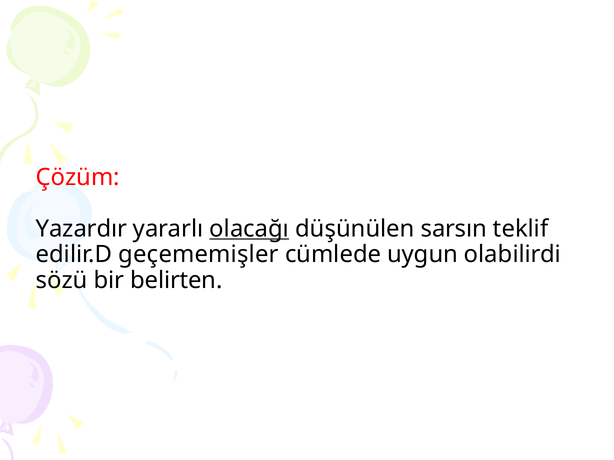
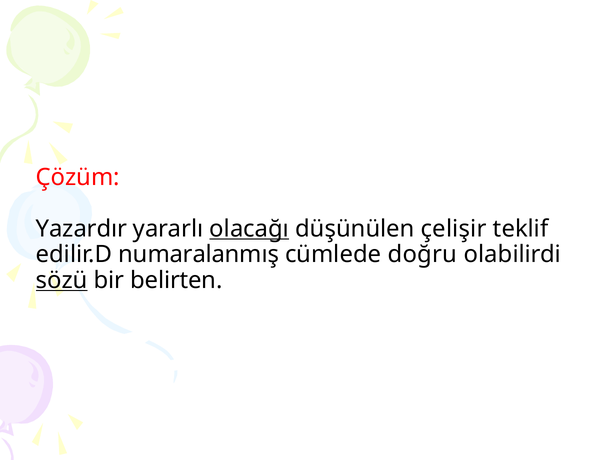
sarsın: sarsın -> çelişir
geçememişler: geçememişler -> numaralanmış
uygun: uygun -> doğru
sözü underline: none -> present
